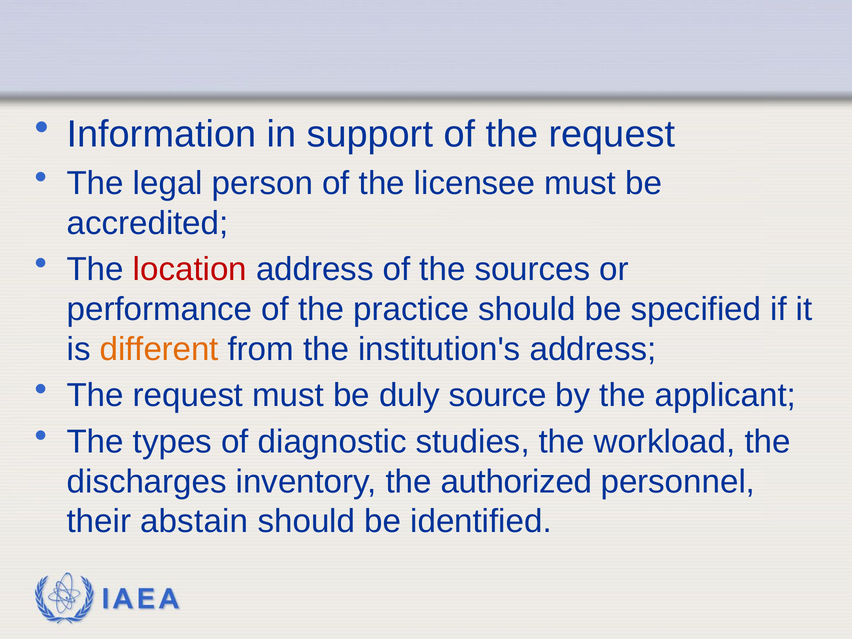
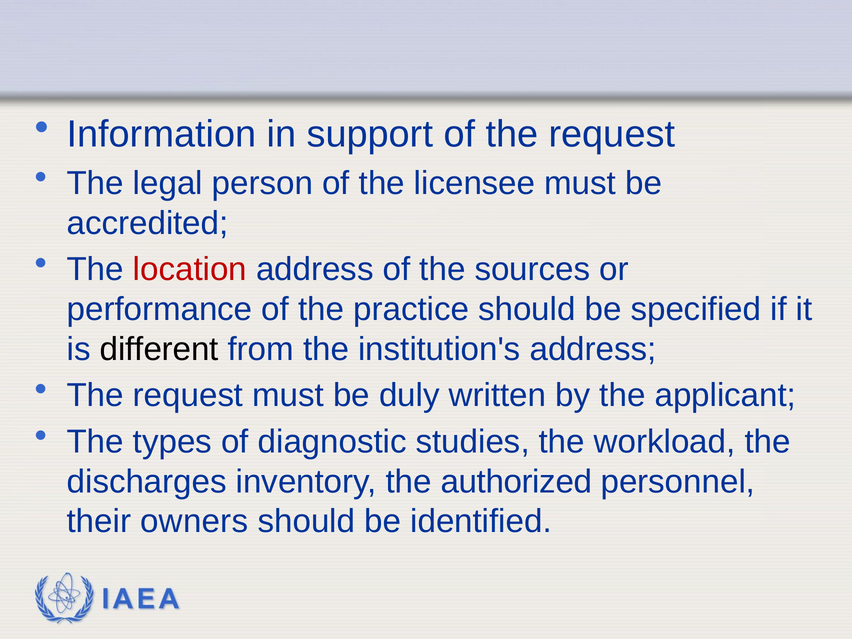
different colour: orange -> black
source: source -> written
abstain: abstain -> owners
